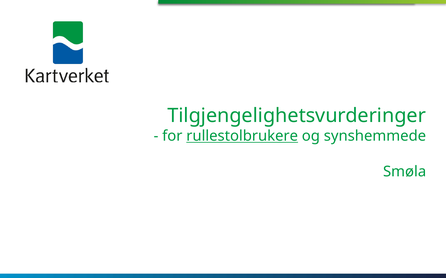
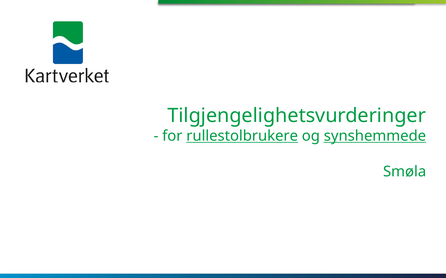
synshemmede underline: none -> present
